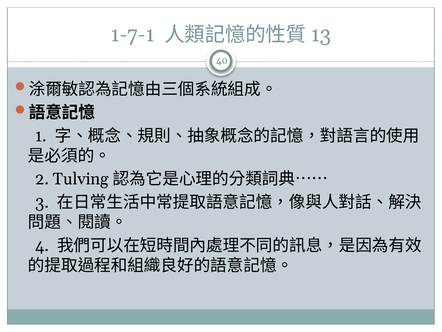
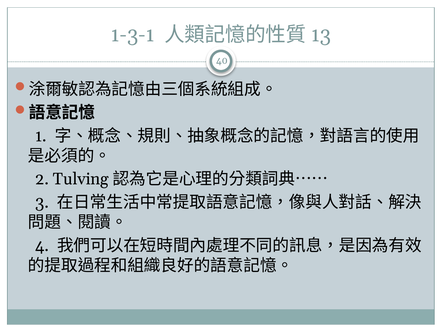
1-7-1: 1-7-1 -> 1-3-1
